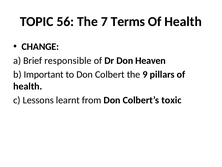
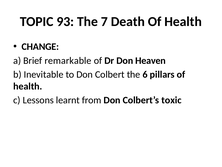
56: 56 -> 93
Terms: Terms -> Death
responsible: responsible -> remarkable
Important: Important -> Inevitable
9: 9 -> 6
